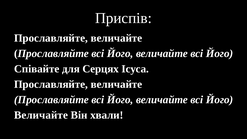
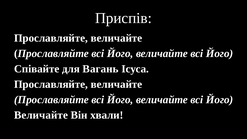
Серцях: Серцях -> Вагань
